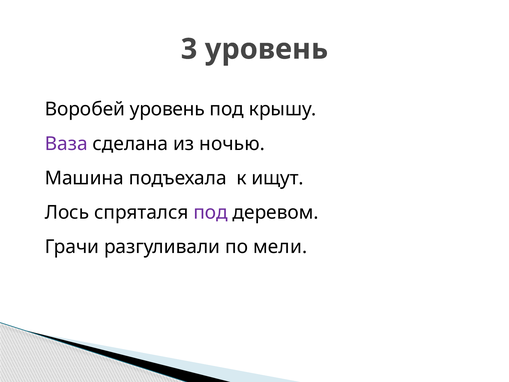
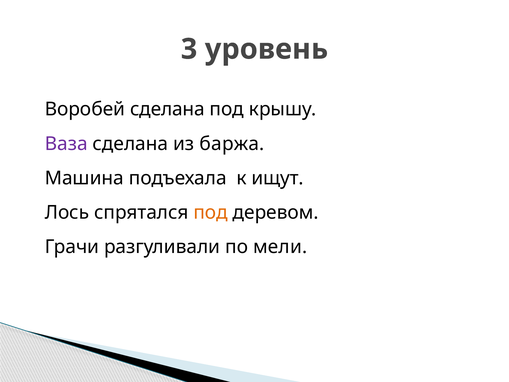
Воробей уровень: уровень -> сделана
ночью: ночью -> баржа
под at (211, 212) colour: purple -> orange
